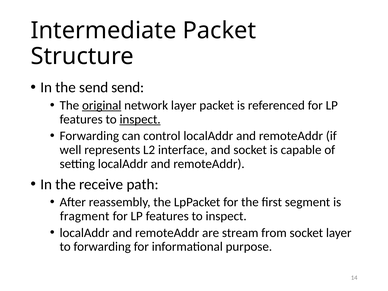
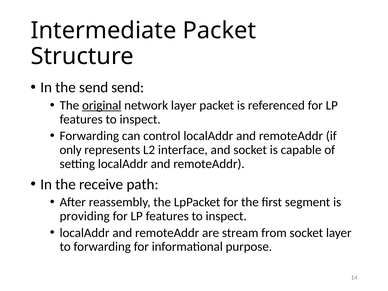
inspect at (140, 119) underline: present -> none
well: well -> only
fragment: fragment -> providing
